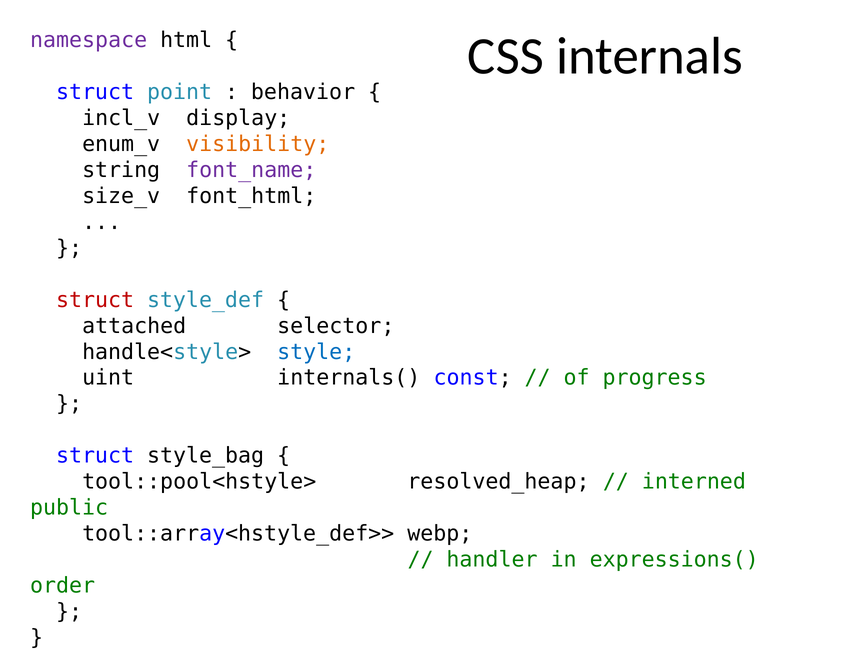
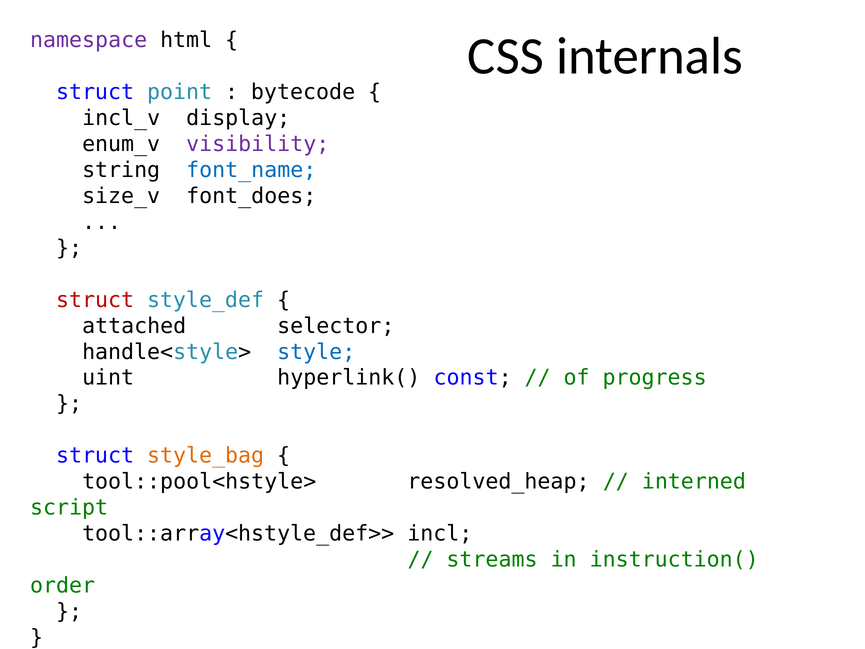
behavior: behavior -> bytecode
visibility colour: orange -> purple
font_name colour: purple -> blue
font_html: font_html -> font_does
internals(: internals( -> hyperlink(
style_bag colour: black -> orange
public: public -> script
webp: webp -> incl
handler: handler -> streams
expressions(: expressions( -> instruction(
